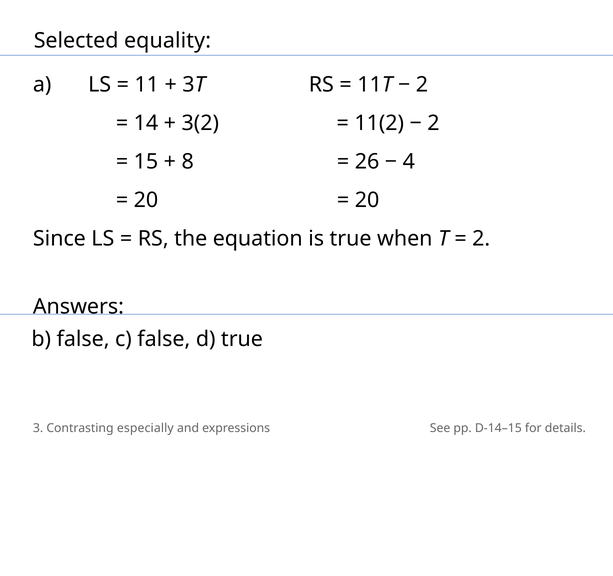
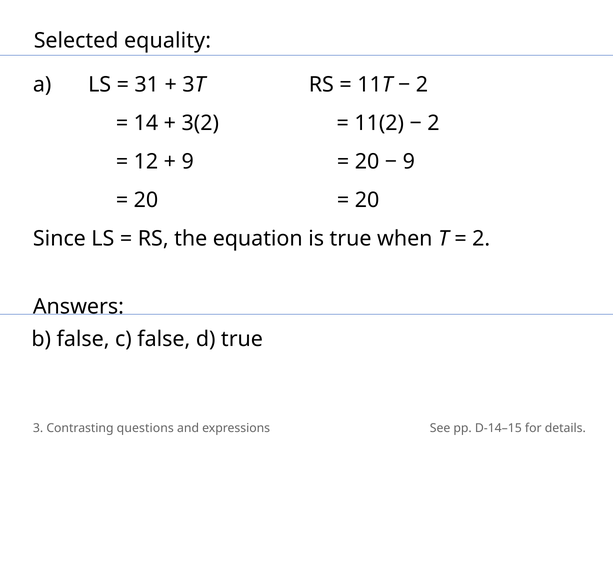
11: 11 -> 31
15: 15 -> 12
8 at (188, 162): 8 -> 9
26 at (367, 162): 26 -> 20
4 at (409, 162): 4 -> 9
especially: especially -> questions
